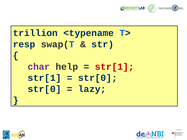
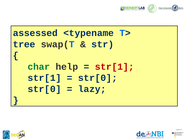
trillion: trillion -> assessed
resp: resp -> tree
char colour: purple -> green
